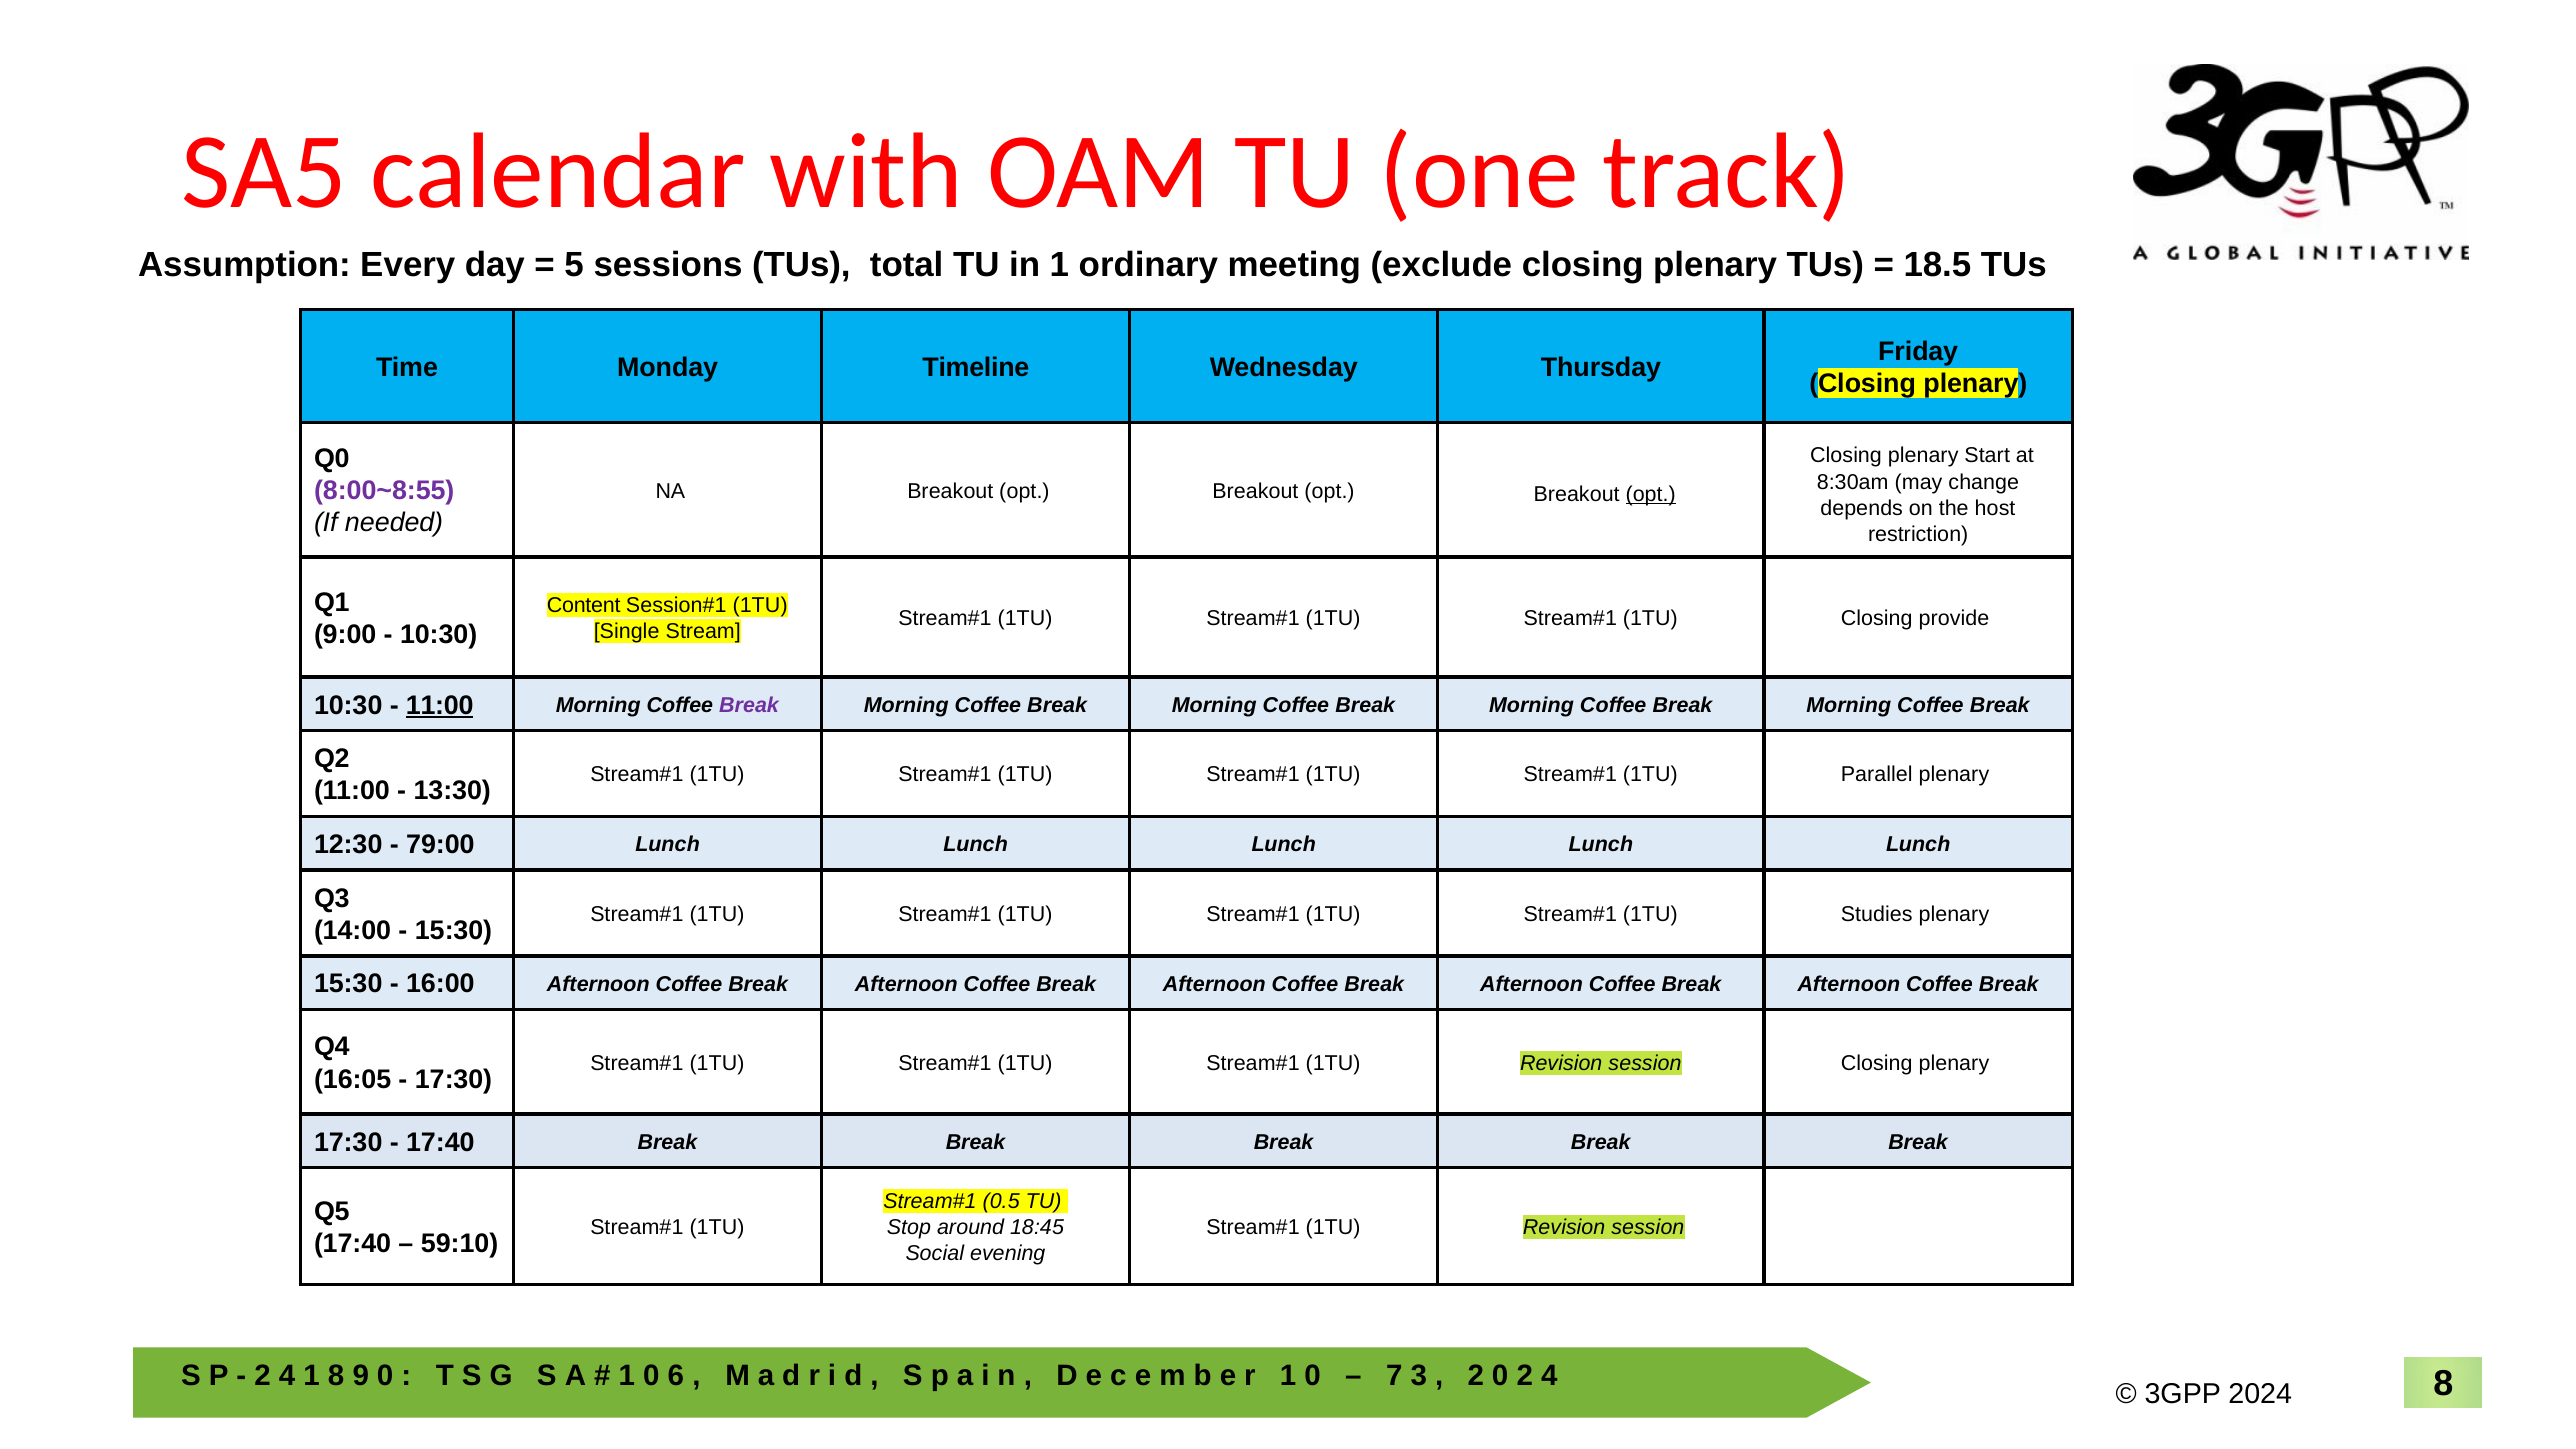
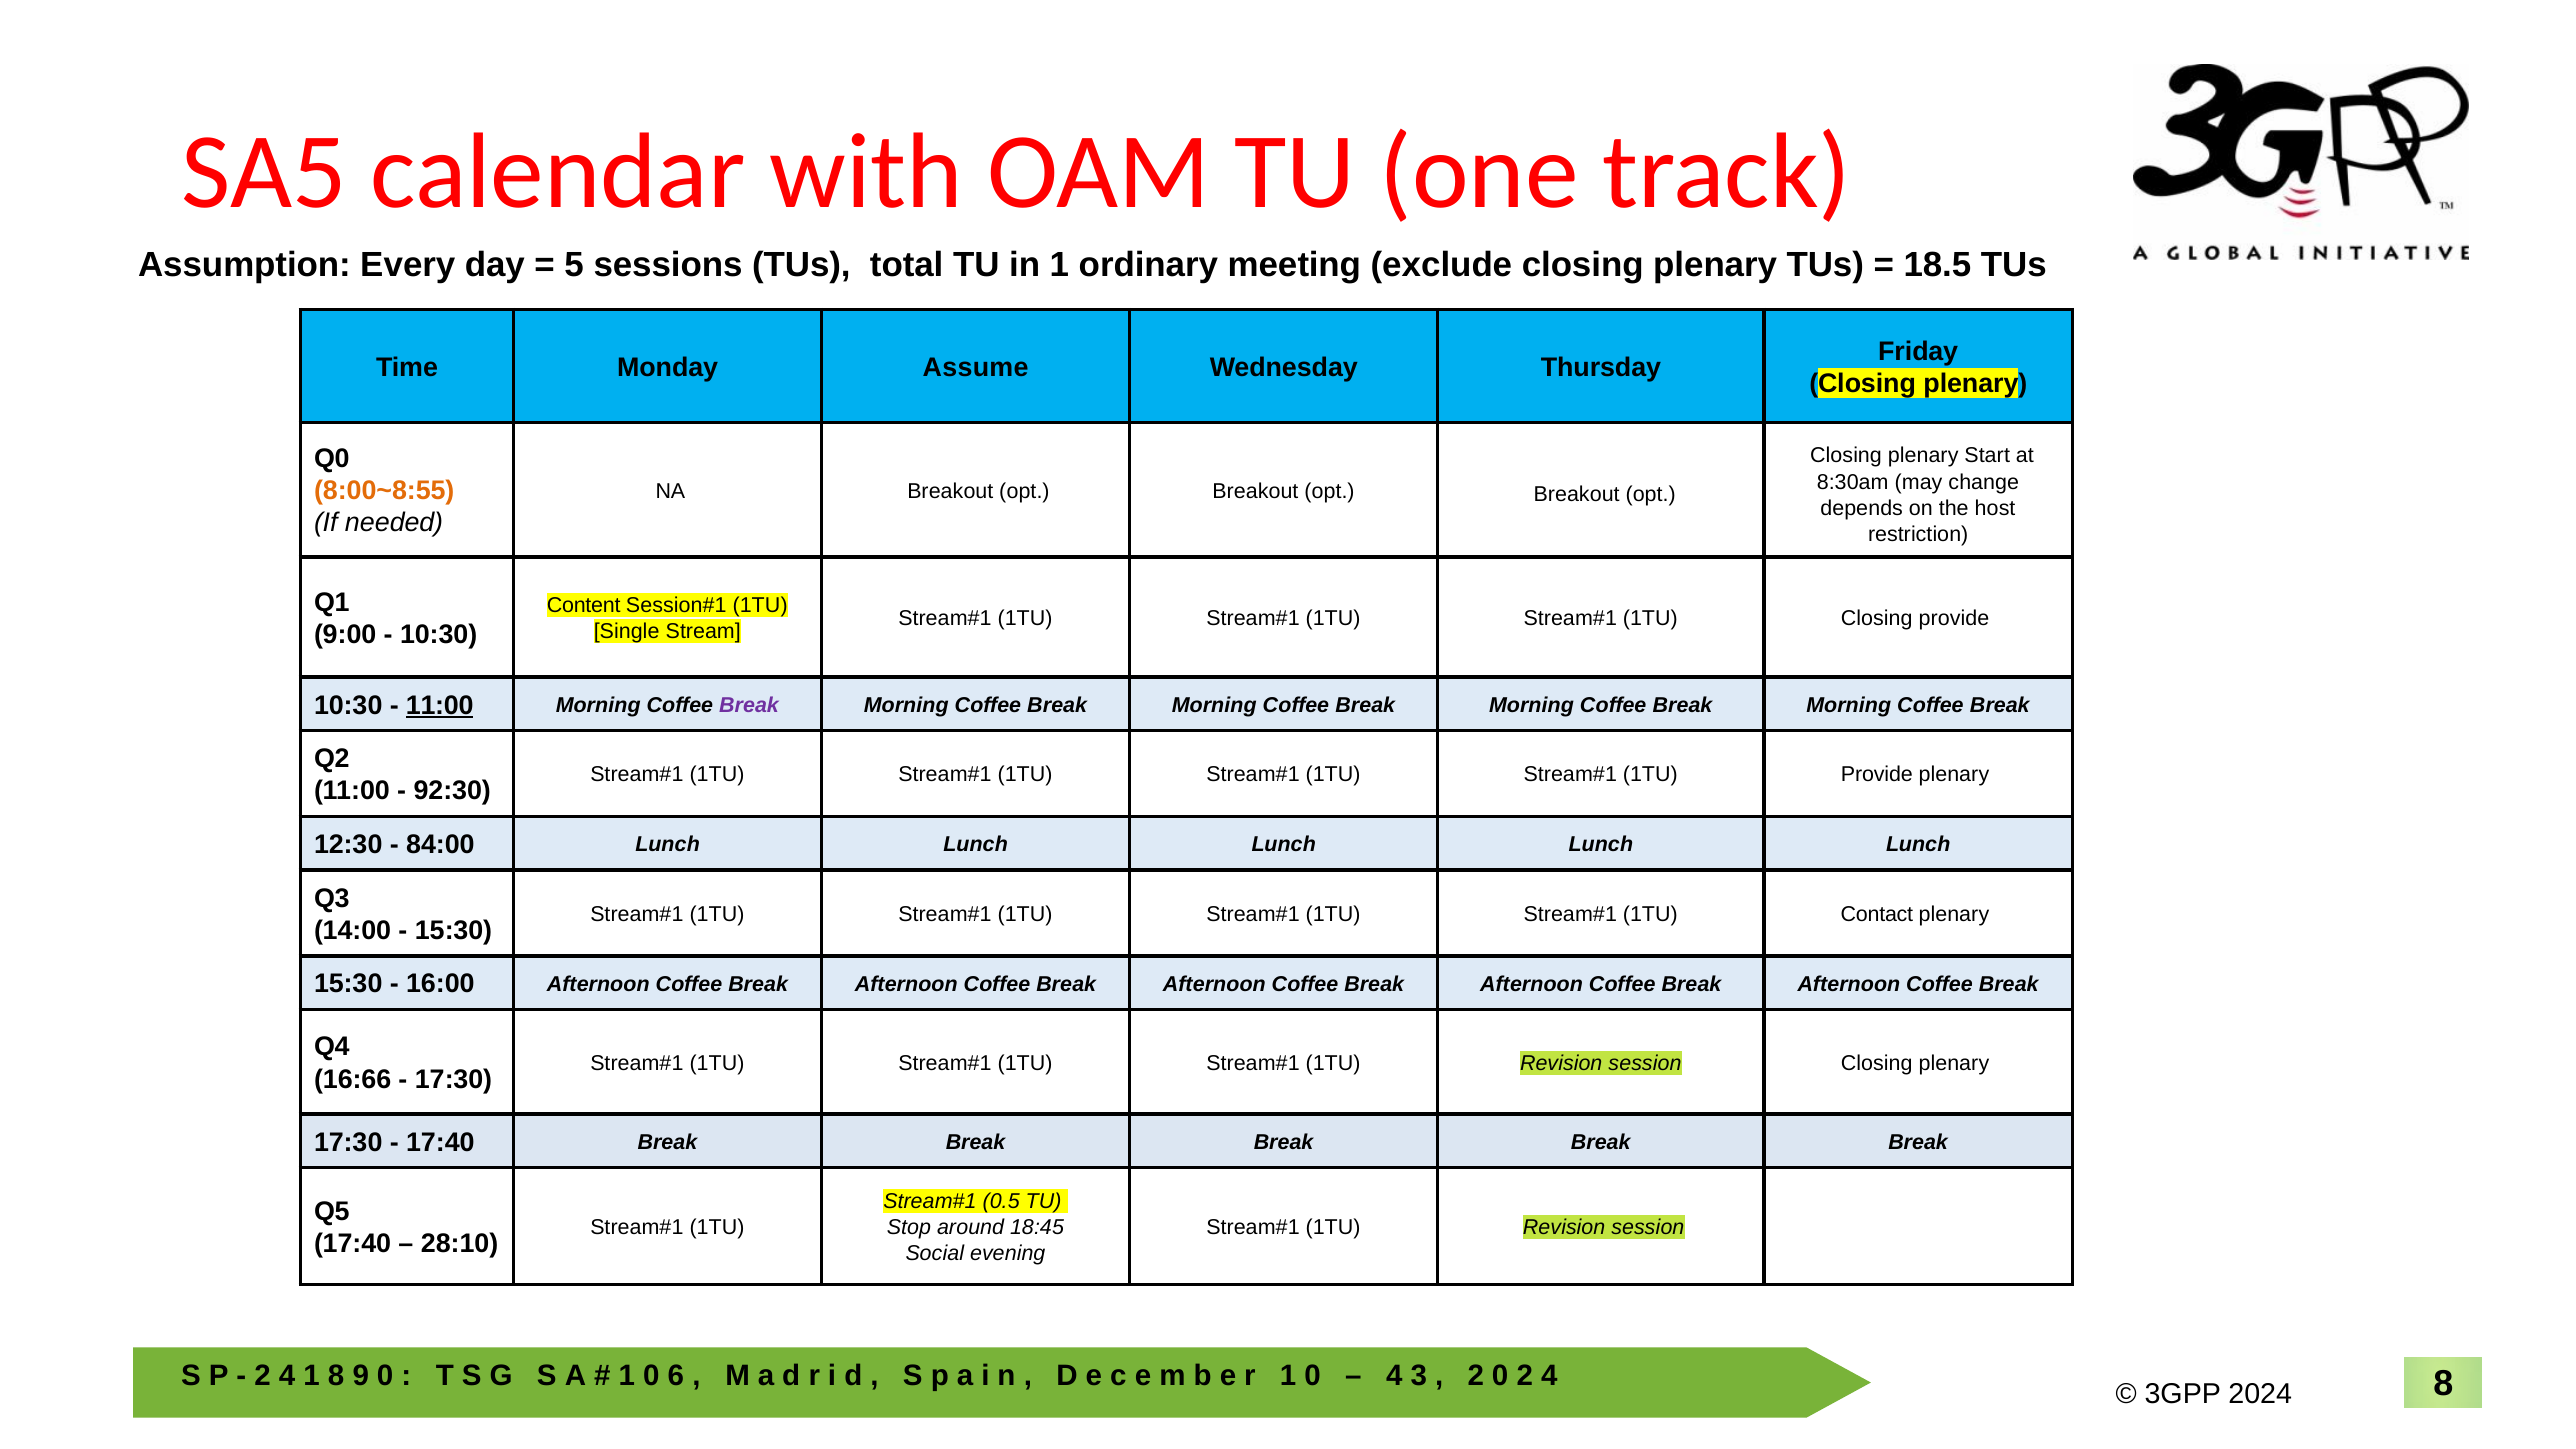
Timeline: Timeline -> Assume
8:00~8:55 colour: purple -> orange
opt at (1651, 494) underline: present -> none
1TU Parallel: Parallel -> Provide
13:30: 13:30 -> 92:30
79:00: 79:00 -> 84:00
Studies: Studies -> Contact
16:05: 16:05 -> 16:66
59:10: 59:10 -> 28:10
7 at (1394, 1376): 7 -> 4
